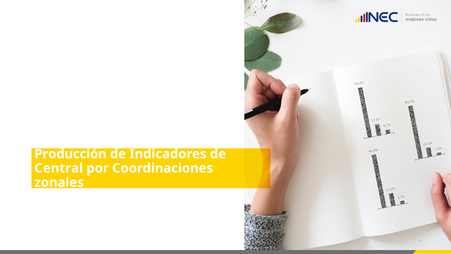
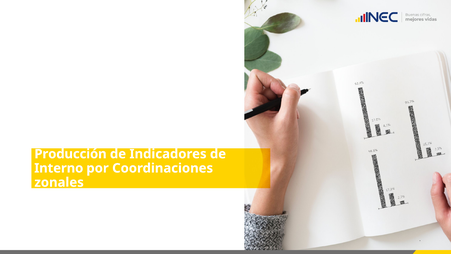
Central: Central -> Interno
